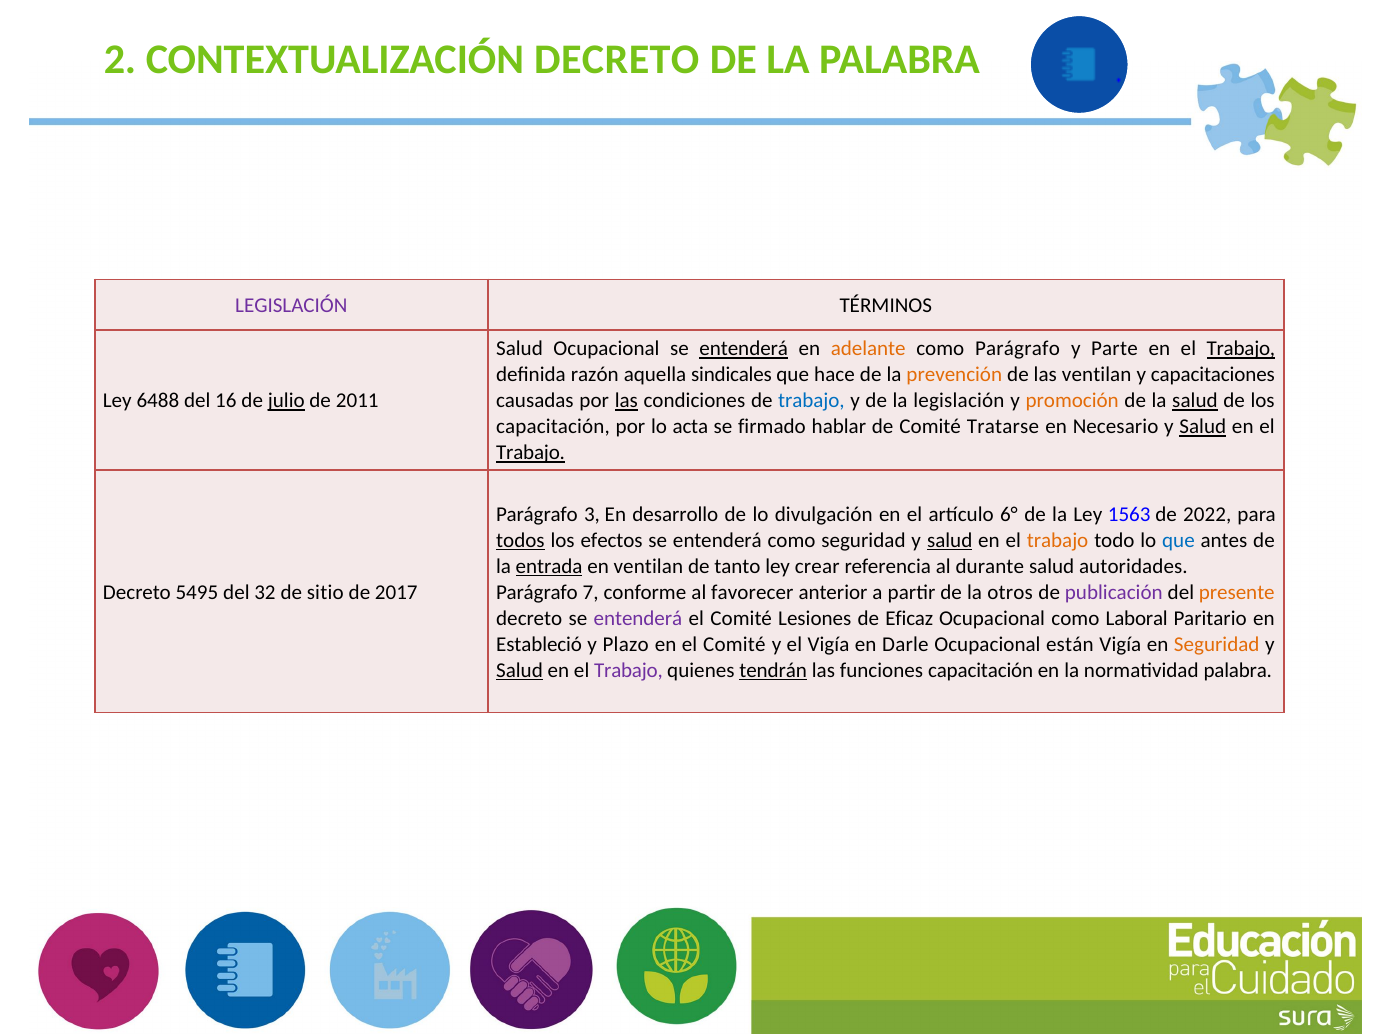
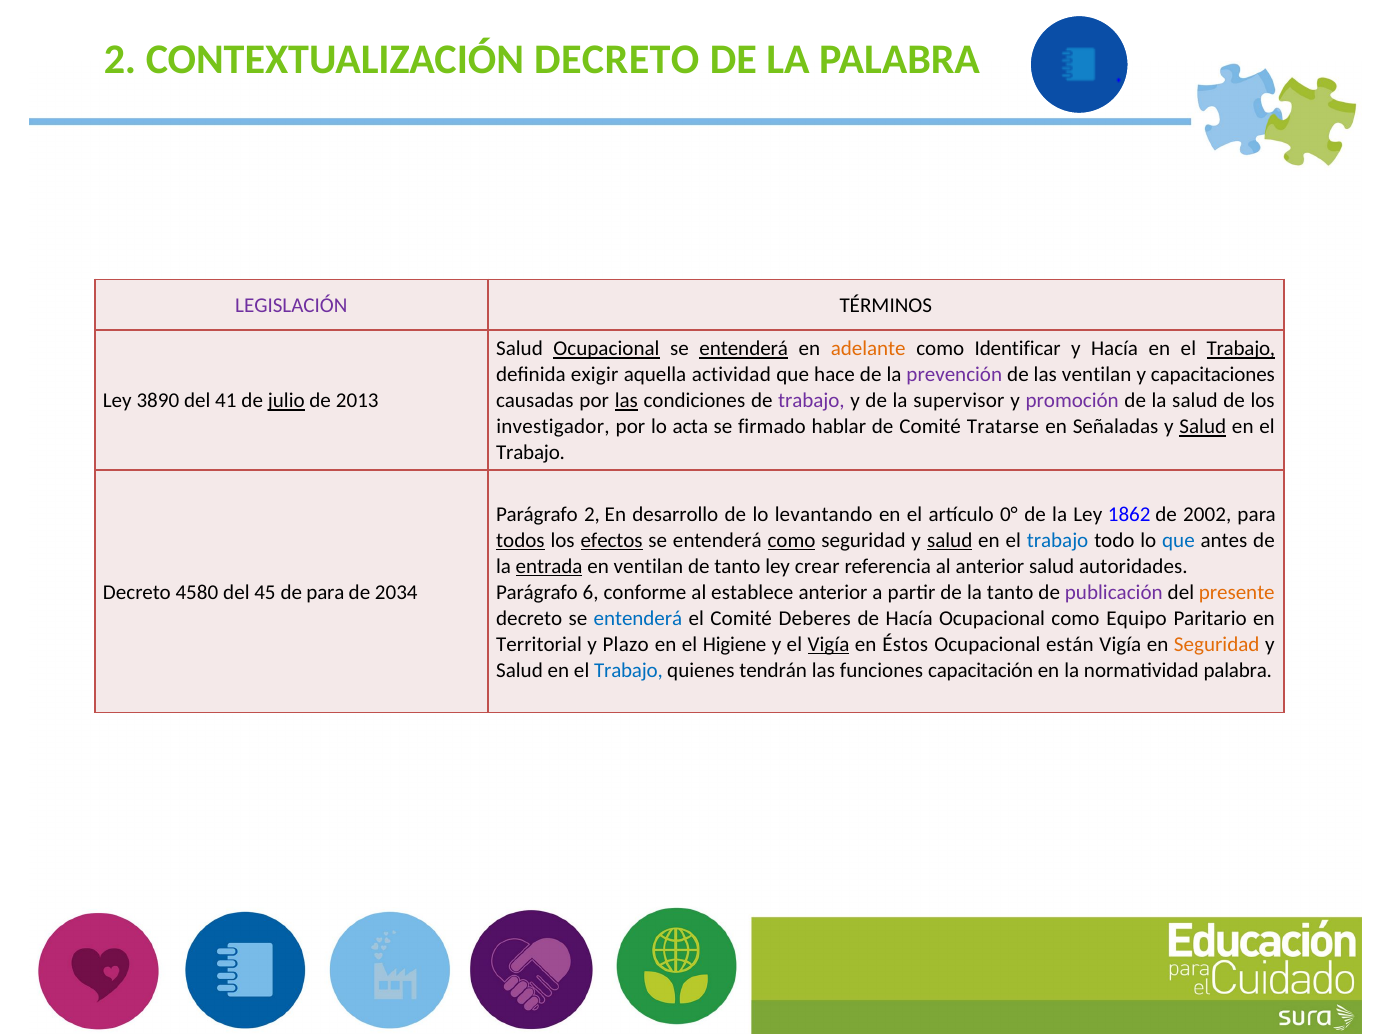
Ocupacional at (606, 349) underline: none -> present
como Parágrafo: Parágrafo -> Identificar
y Parte: Parte -> Hacía
razón: razón -> exigir
sindicales: sindicales -> actividad
prevención colour: orange -> purple
6488: 6488 -> 3890
16: 16 -> 41
2011: 2011 -> 2013
trabajo at (811, 401) colour: blue -> purple
la legislación: legislación -> supervisor
promoción colour: orange -> purple
salud at (1195, 401) underline: present -> none
capacitación at (553, 427): capacitación -> investigador
Necesario: Necesario -> Señaladas
Trabajo at (531, 453) underline: present -> none
Parágrafo 3: 3 -> 2
divulgación: divulgación -> levantando
6°: 6° -> 0°
1563: 1563 -> 1862
2022: 2022 -> 2002
efectos underline: none -> present
como at (792, 540) underline: none -> present
trabajo at (1058, 540) colour: orange -> blue
al durante: durante -> anterior
5495: 5495 -> 4580
32: 32 -> 45
de sitio: sitio -> para
2017: 2017 -> 2034
7: 7 -> 6
favorecer: favorecer -> establece
la otros: otros -> tanto
entenderá at (638, 618) colour: purple -> blue
Lesiones: Lesiones -> Deberes
de Eficaz: Eficaz -> Hacía
Laboral: Laboral -> Equipo
Estableció: Estableció -> Territorial
en el Comité: Comité -> Higiene
Vigía at (829, 644) underline: none -> present
Darle: Darle -> Éstos
Salud at (520, 670) underline: present -> none
Trabajo at (628, 670) colour: purple -> blue
tendrán underline: present -> none
